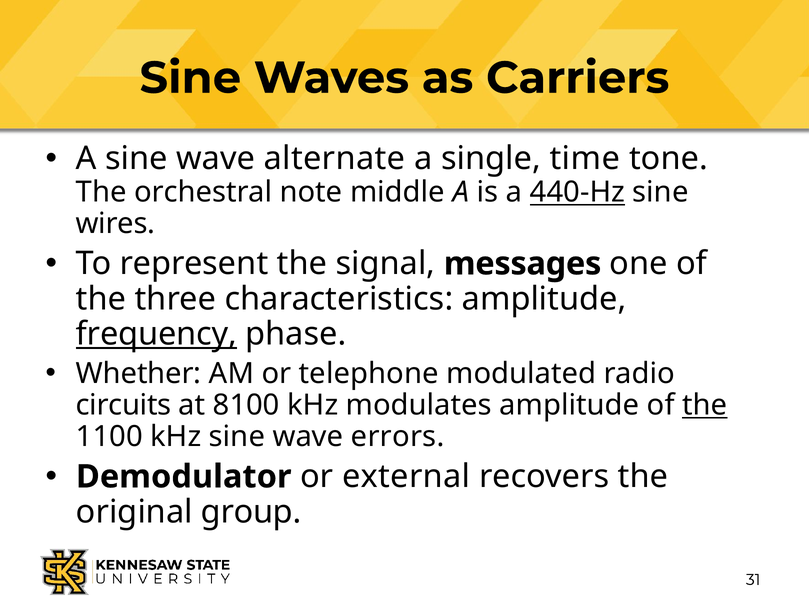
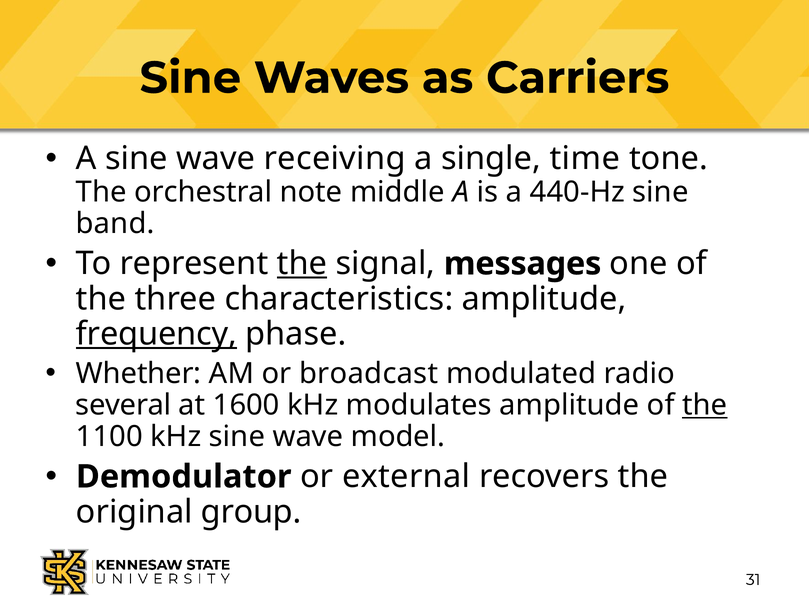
alternate: alternate -> receiving
440-Hz underline: present -> none
wires: wires -> band
the at (302, 264) underline: none -> present
telephone: telephone -> broadcast
circuits: circuits -> several
8100: 8100 -> 1600
errors: errors -> model
